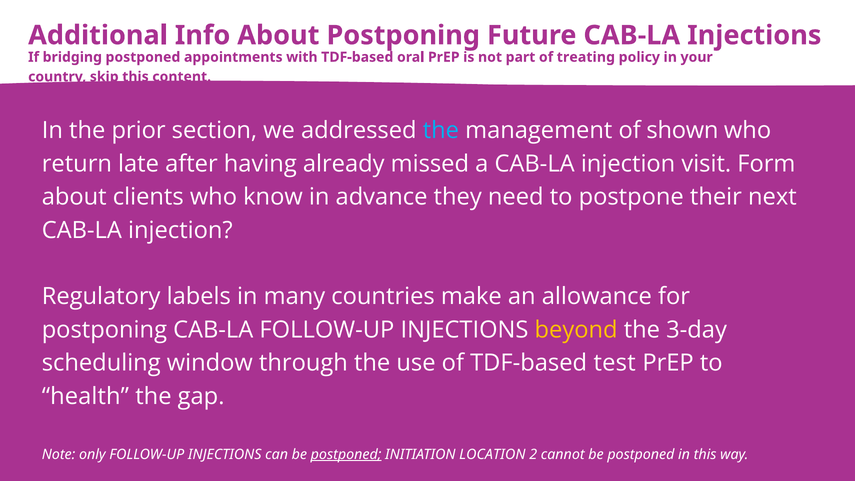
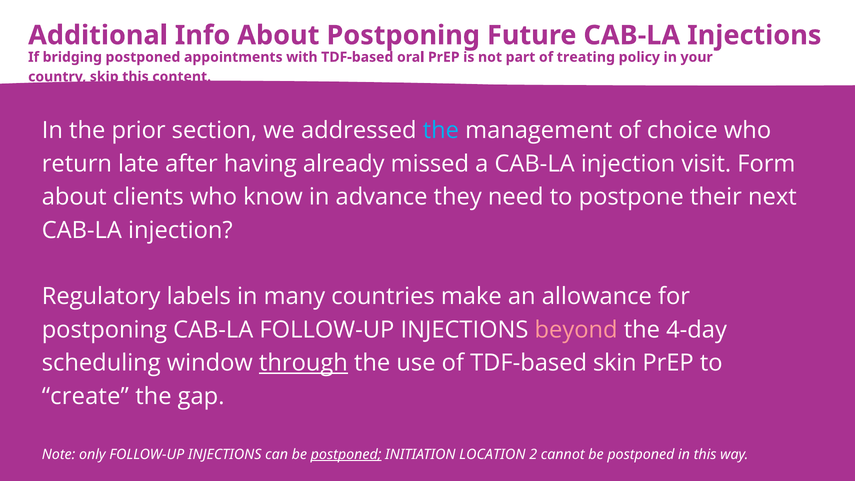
shown: shown -> choice
beyond colour: yellow -> pink
3-day: 3-day -> 4-day
through underline: none -> present
test: test -> skin
health: health -> create
